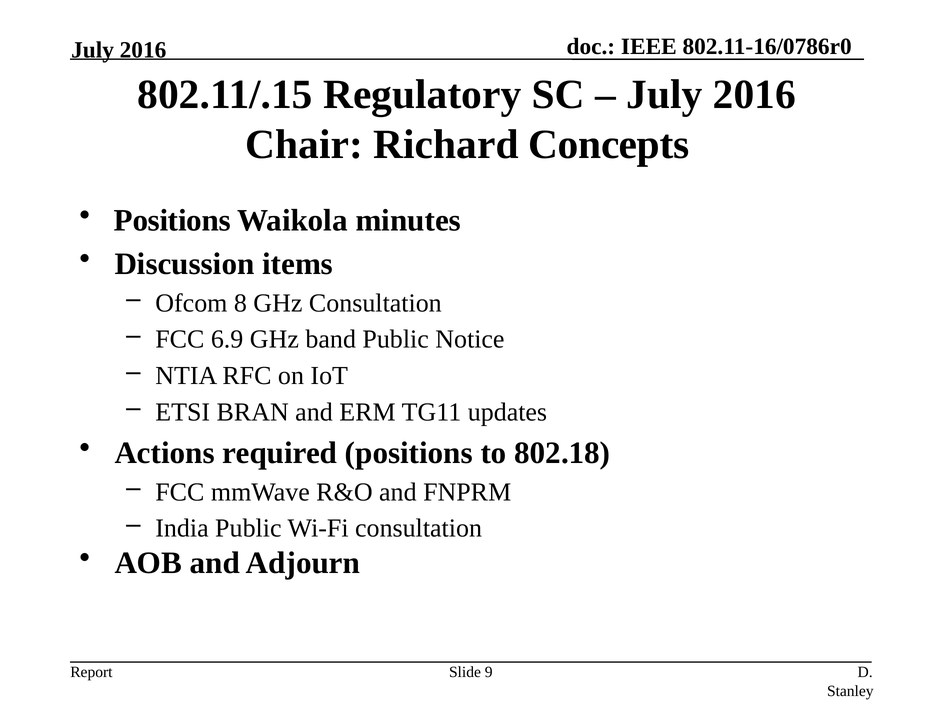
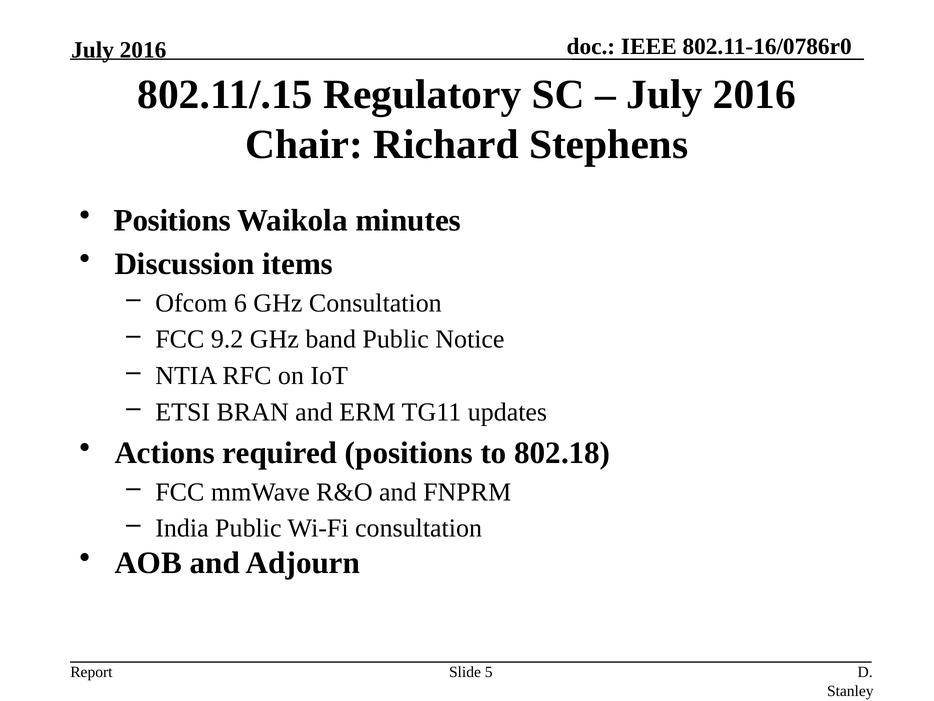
Concepts: Concepts -> Stephens
8: 8 -> 6
6.9: 6.9 -> 9.2
9: 9 -> 5
